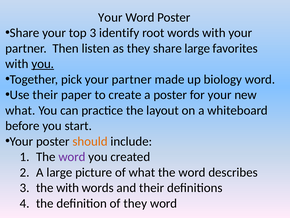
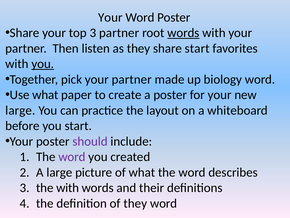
3 identify: identify -> partner
words at (183, 33) underline: none -> present
share large: large -> start
Use their: their -> what
what at (20, 110): what -> large
should colour: orange -> purple
